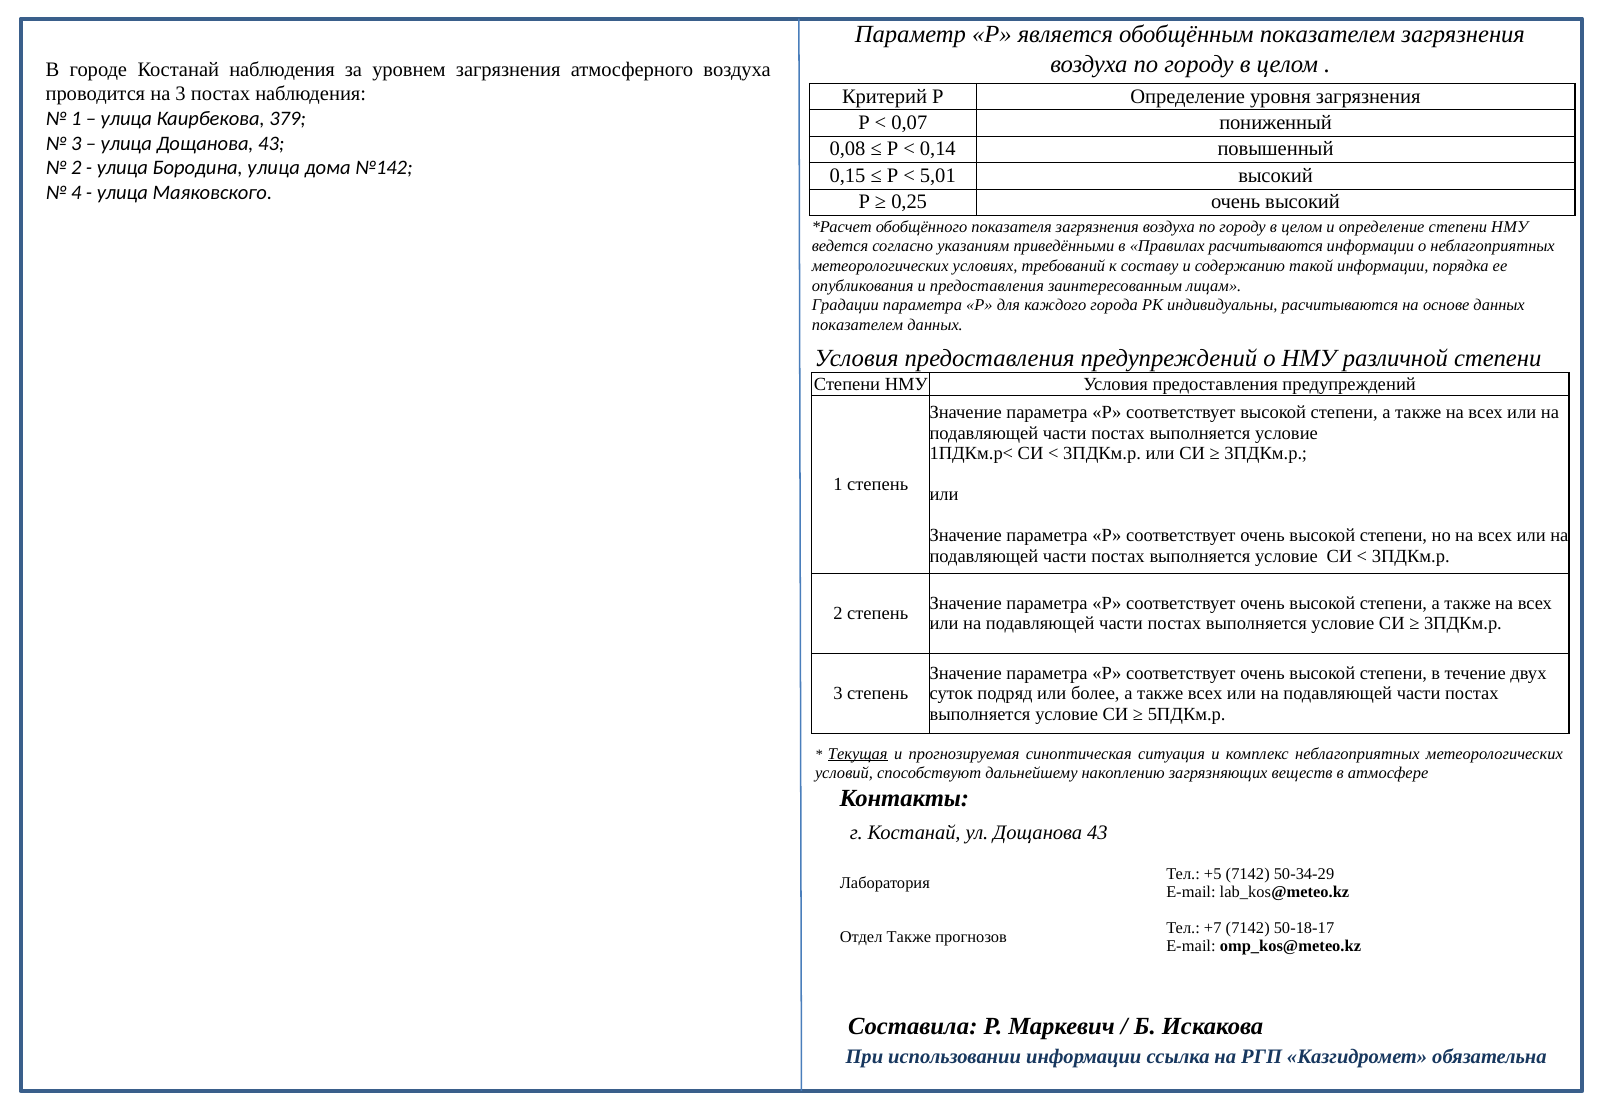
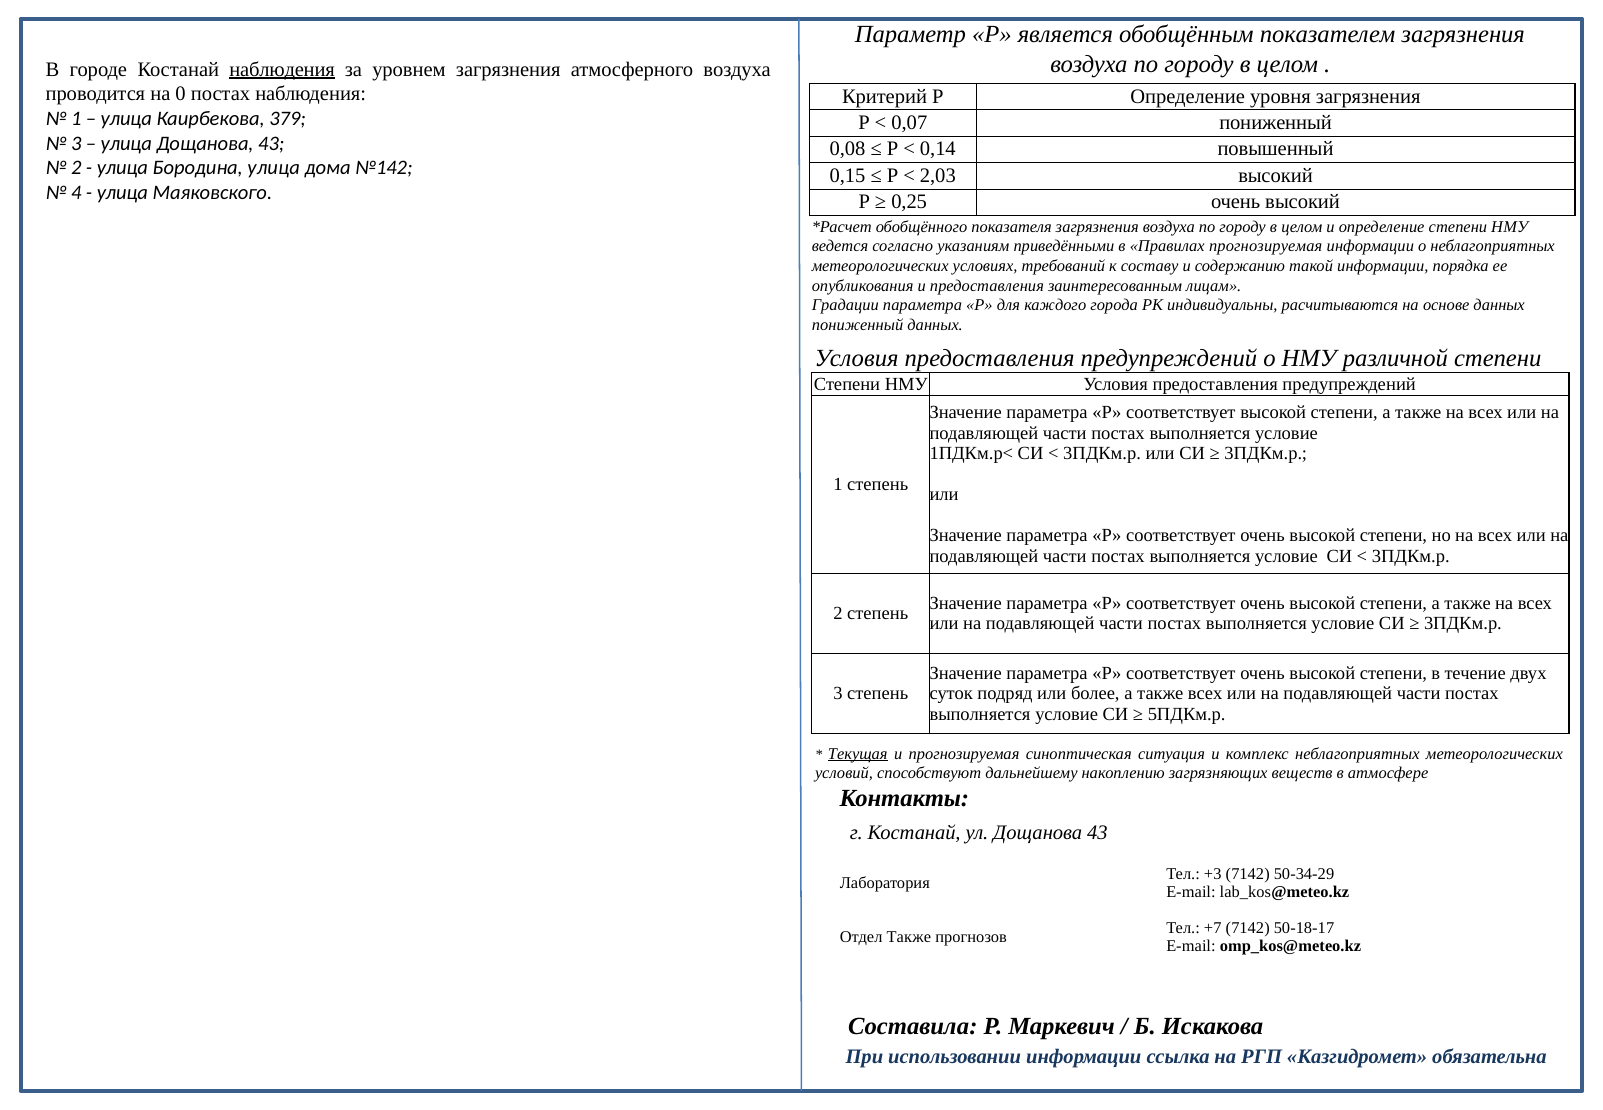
наблюдения at (282, 69) underline: none -> present
на 3: 3 -> 0
5,01: 5,01 -> 2,03
Правилах расчитываются: расчитываются -> прогнозируемая
показателем at (858, 325): показателем -> пониженный
+5: +5 -> +3
